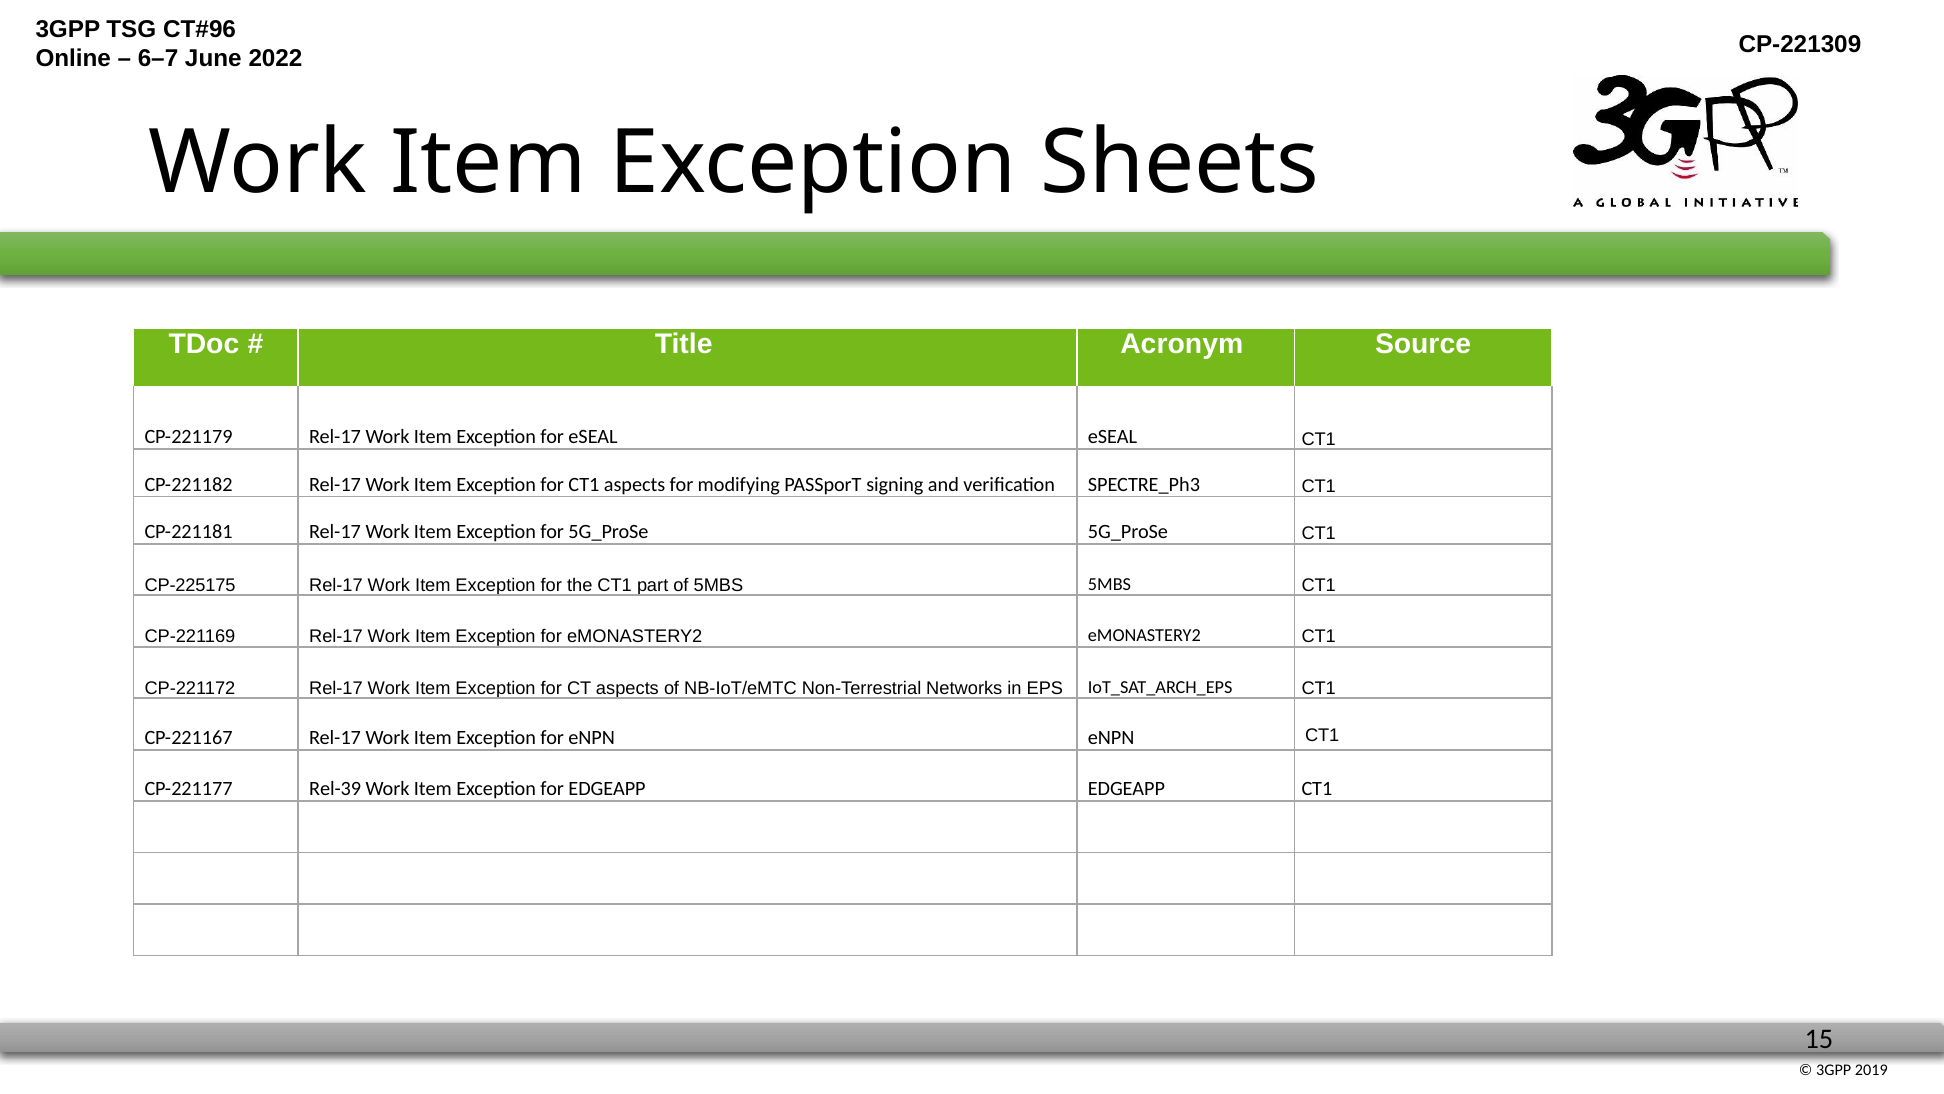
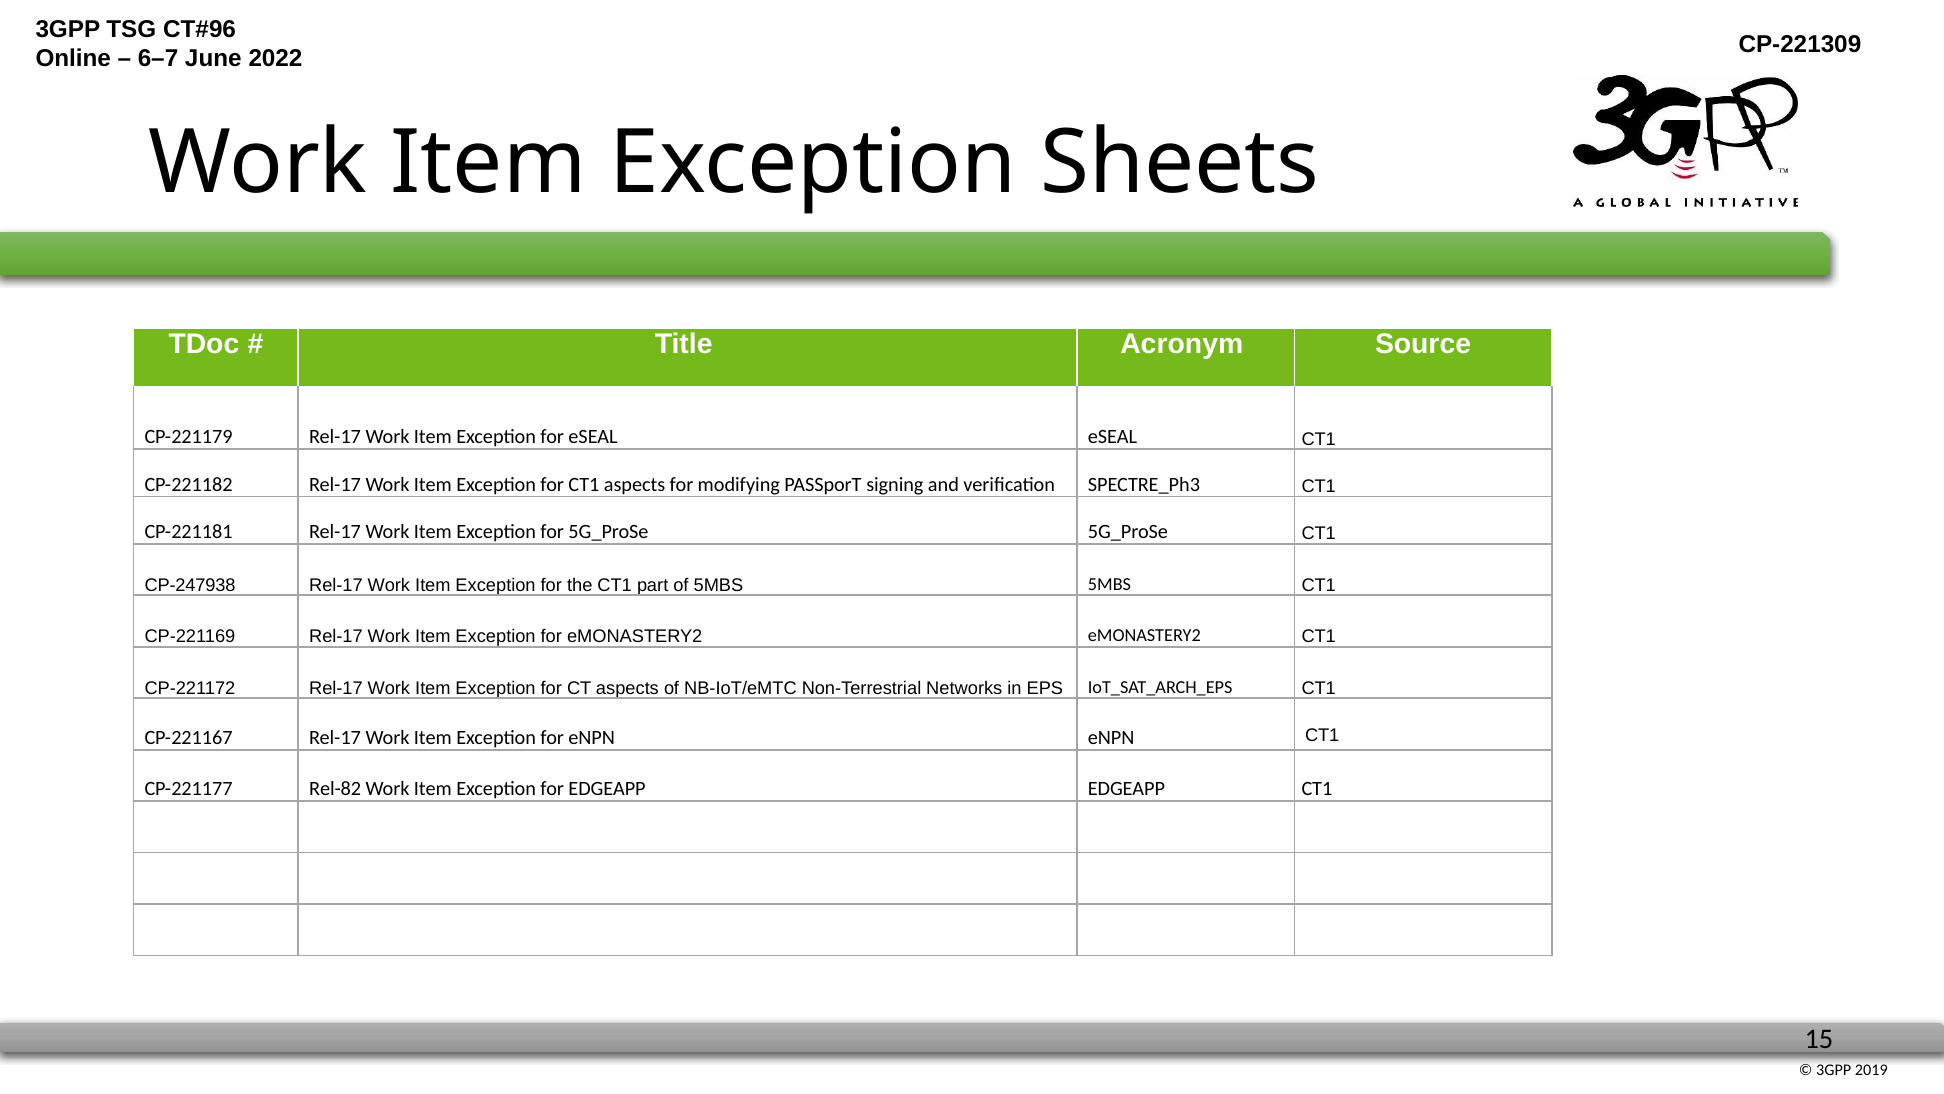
CP-225175: CP-225175 -> CP-247938
Rel-39: Rel-39 -> Rel-82
